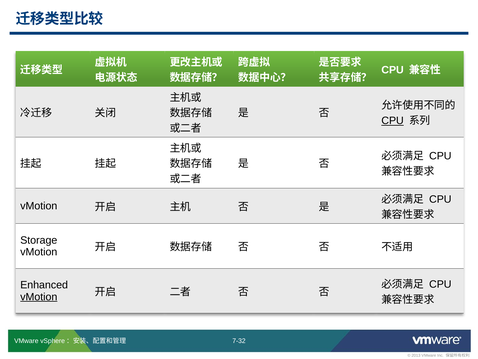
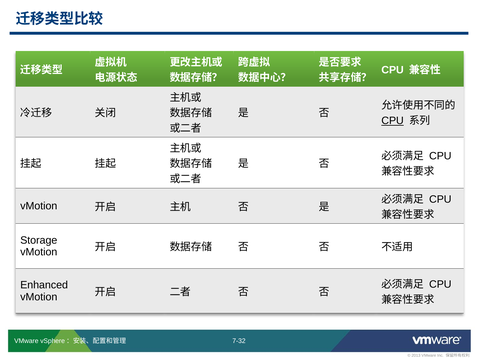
vMotion at (39, 296) underline: present -> none
